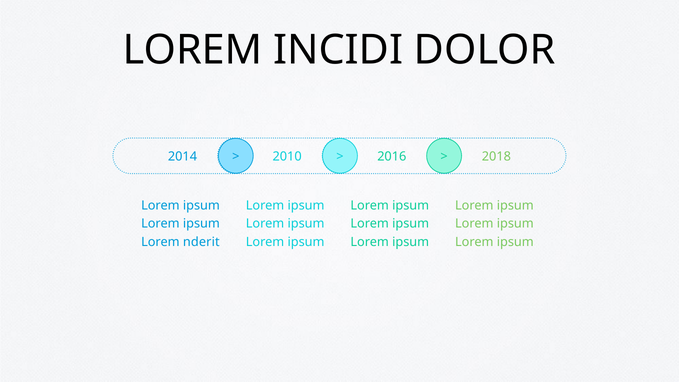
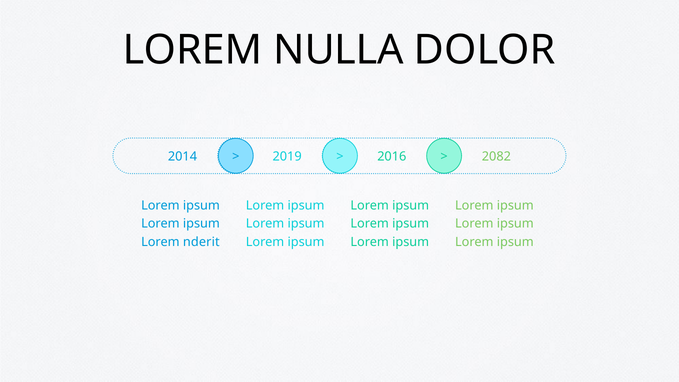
INCIDI: INCIDI -> NULLA
2010: 2010 -> 2019
2018: 2018 -> 2082
